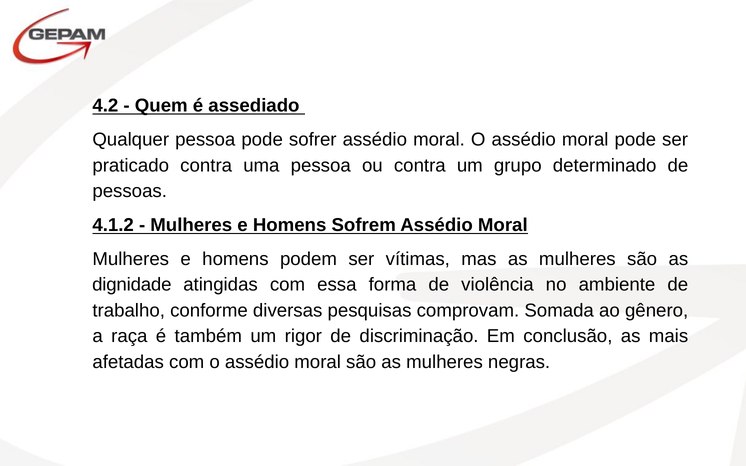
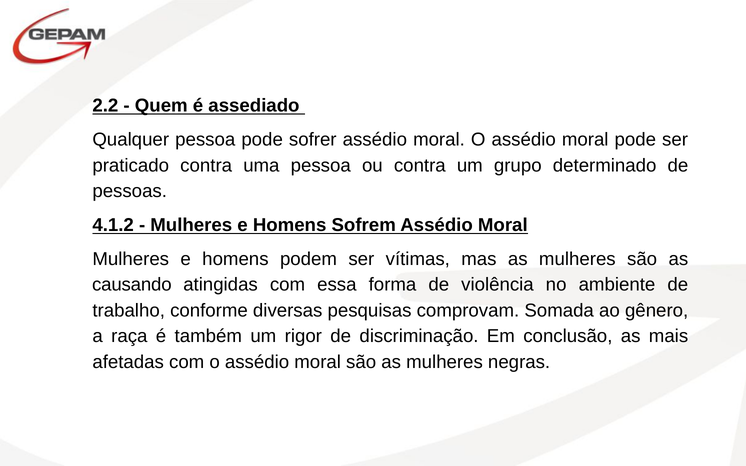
4.2: 4.2 -> 2.2
dignidade: dignidade -> causando
